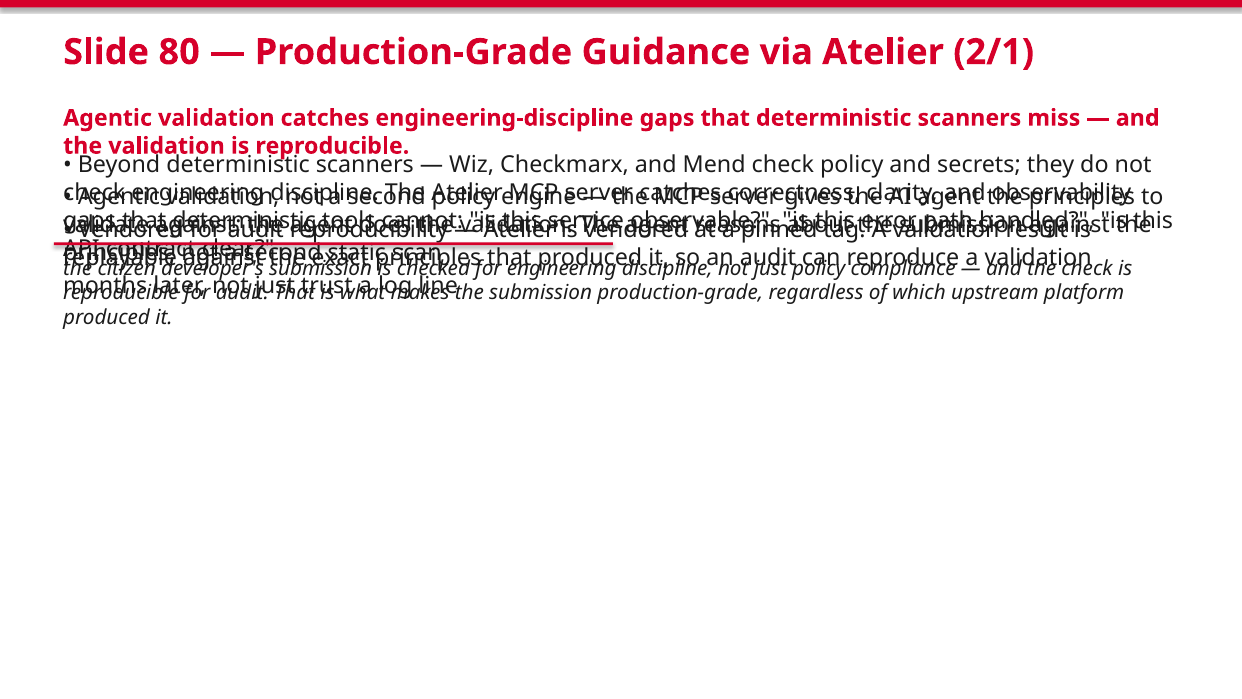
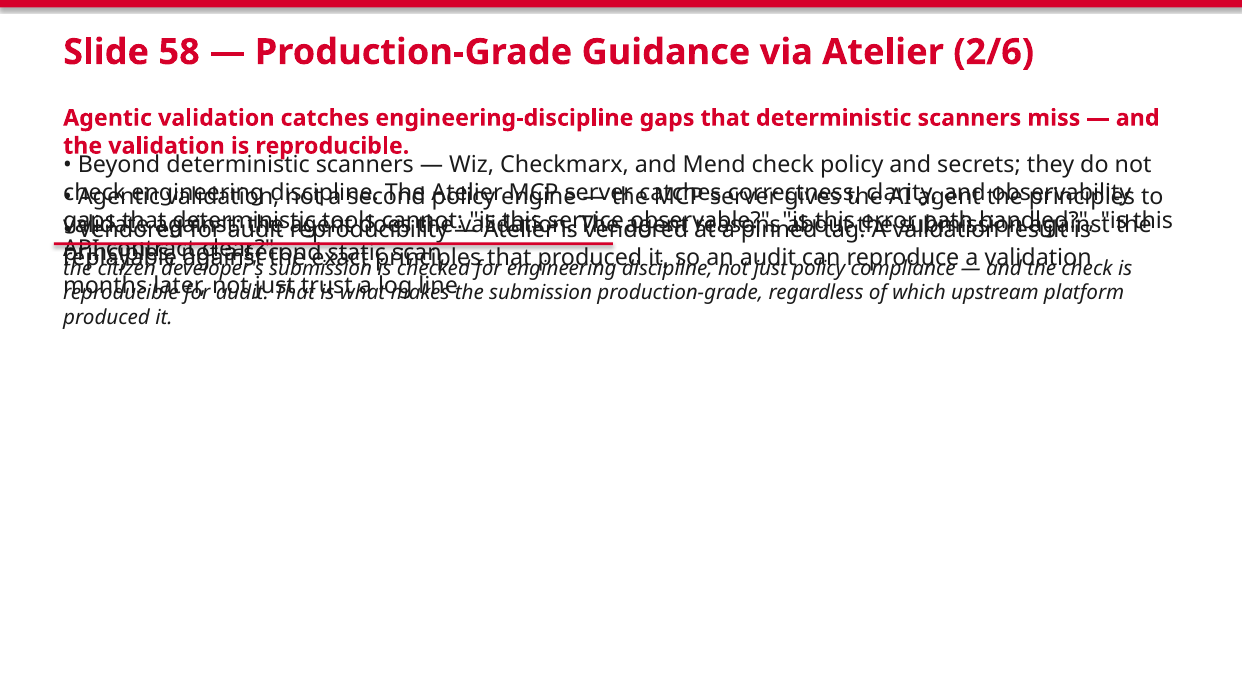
80: 80 -> 58
2/1: 2/1 -> 2/6
